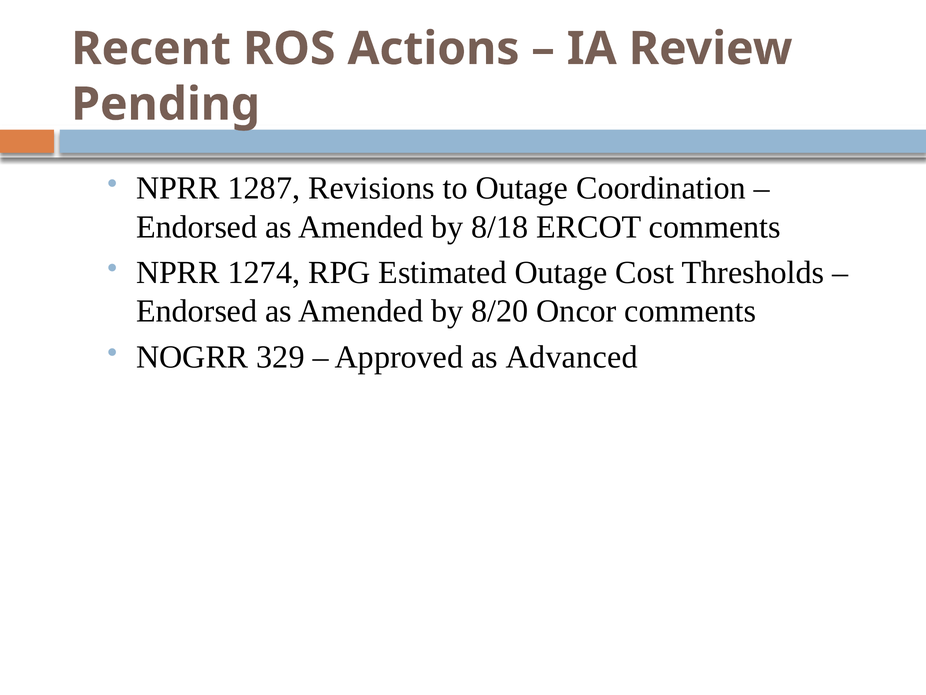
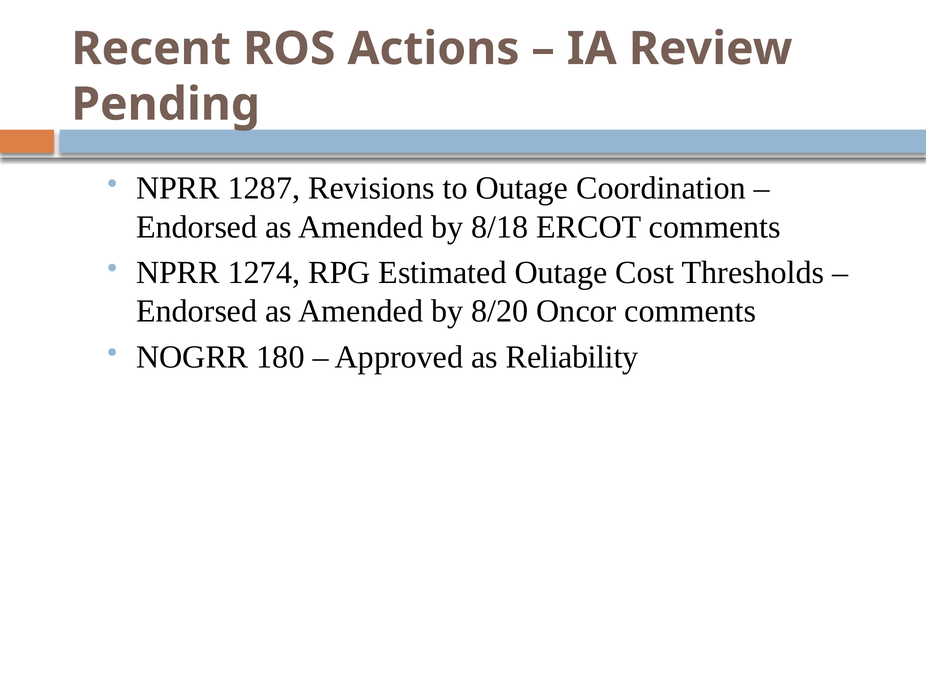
329: 329 -> 180
Advanced: Advanced -> Reliability
